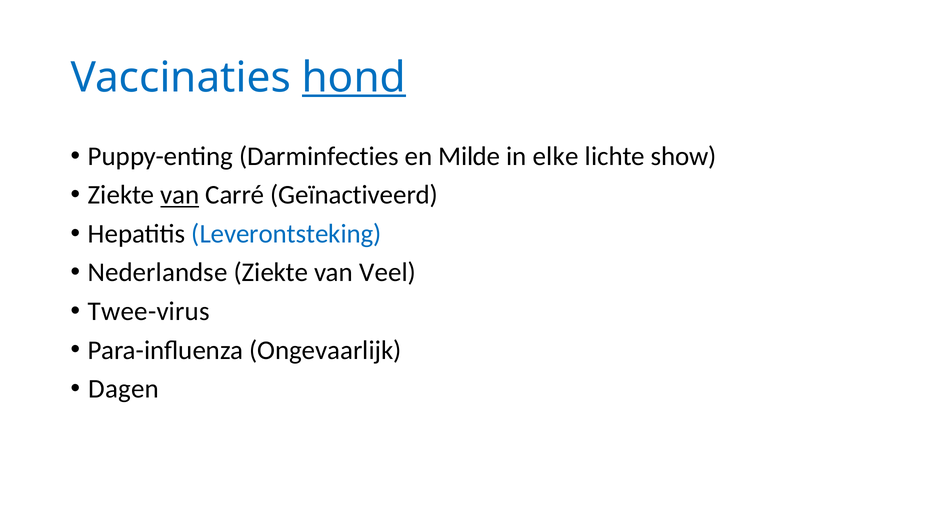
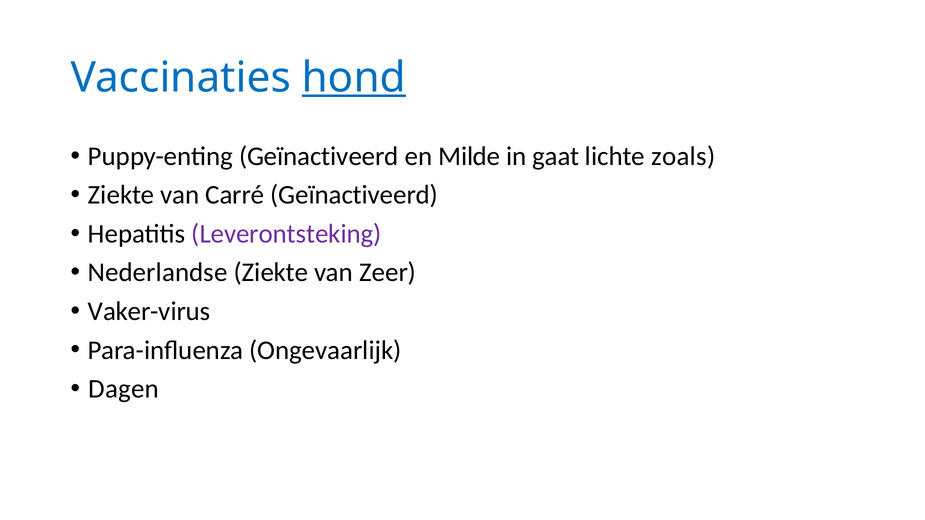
Puppy-enting Darminfecties: Darminfecties -> Geïnactiveerd
elke: elke -> gaat
show: show -> zoals
van at (180, 195) underline: present -> none
Leverontsteking colour: blue -> purple
Veel: Veel -> Zeer
Twee-virus: Twee-virus -> Vaker-virus
